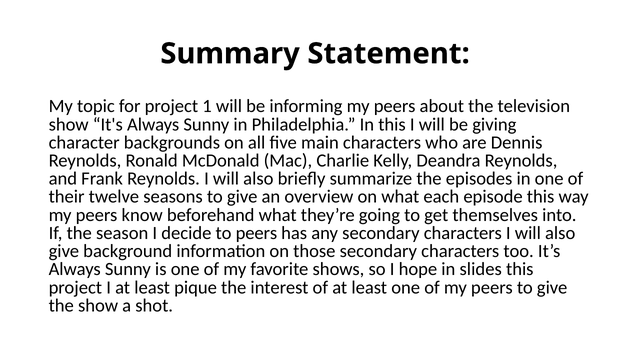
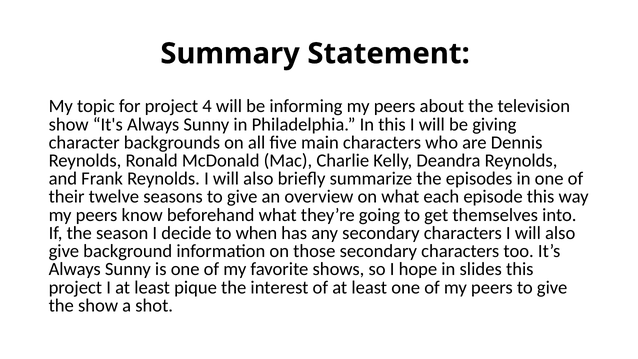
1: 1 -> 4
to peers: peers -> when
